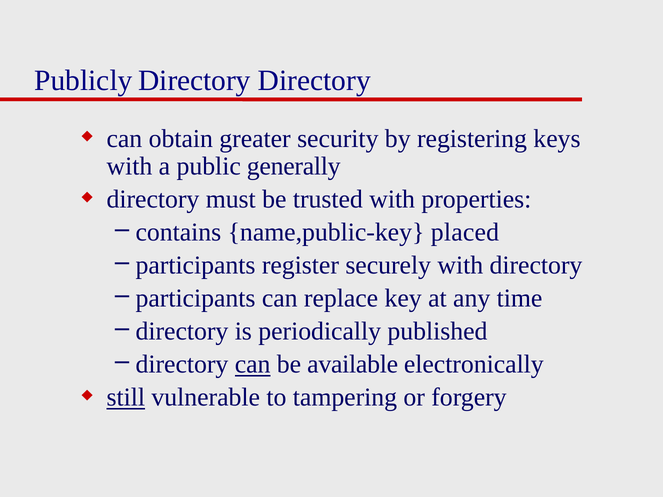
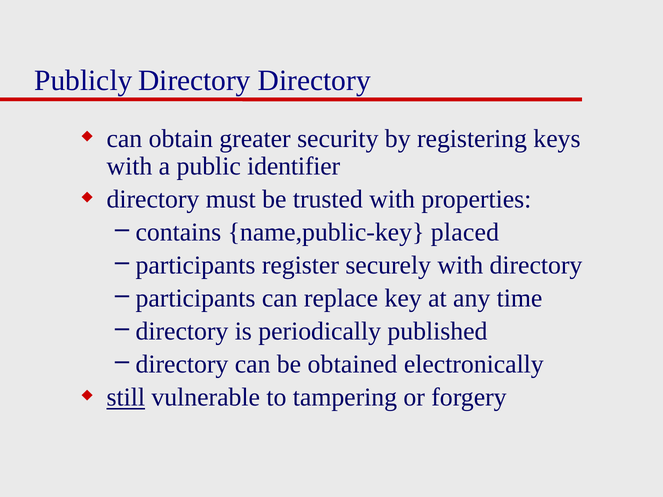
generally: generally -> identifier
can at (253, 365) underline: present -> none
available: available -> obtained
